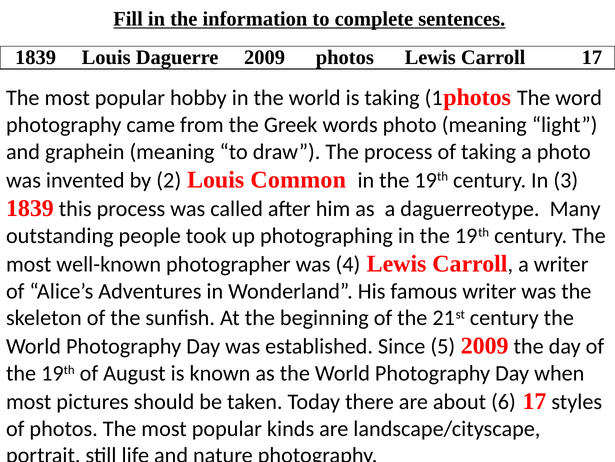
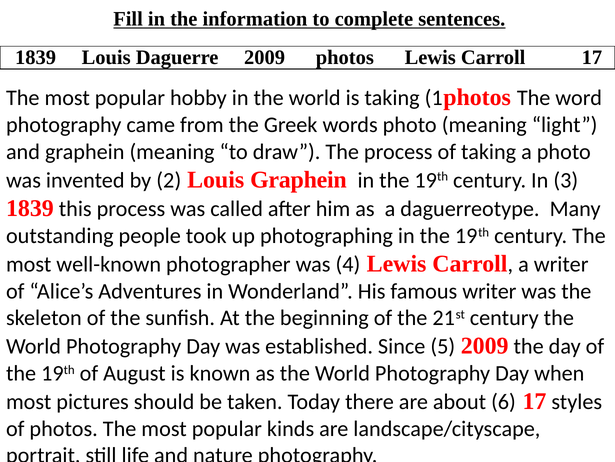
Louis Common: Common -> Graphein
